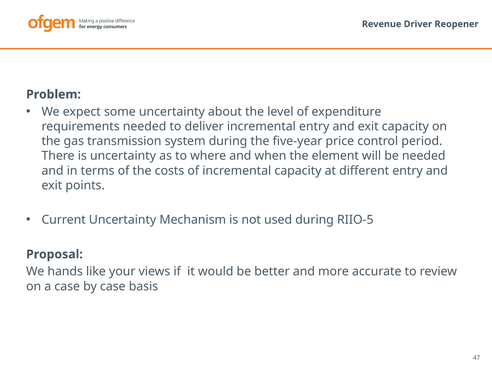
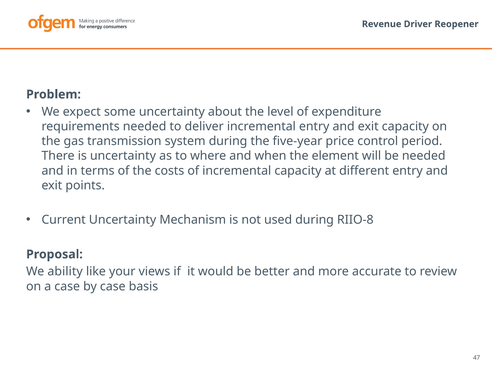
RIIO-5: RIIO-5 -> RIIO-8
hands: hands -> ability
